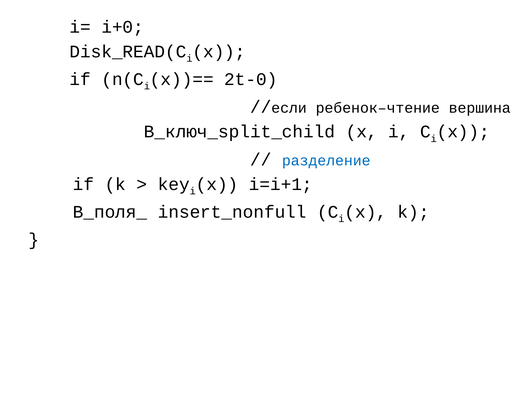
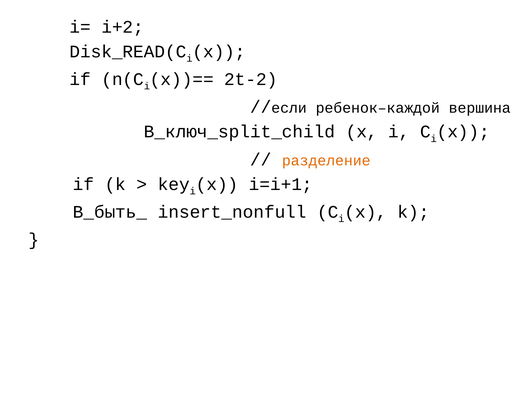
i+0: i+0 -> i+2
2t-0: 2t-0 -> 2t-2
ребенок–чтение: ребенок–чтение -> ребенок–каждой
разделение colour: blue -> orange
B_поля_: B_поля_ -> B_быть_
